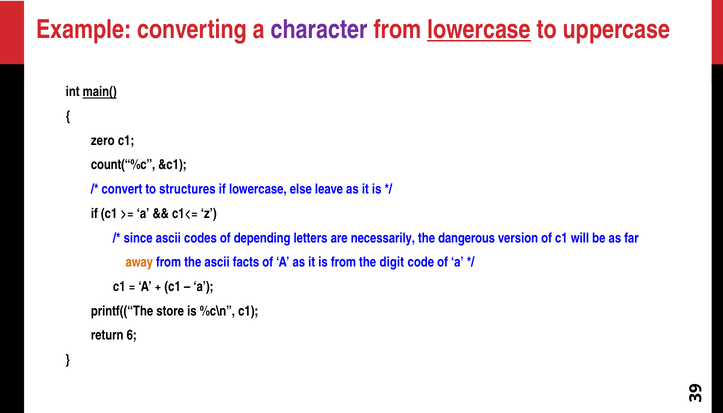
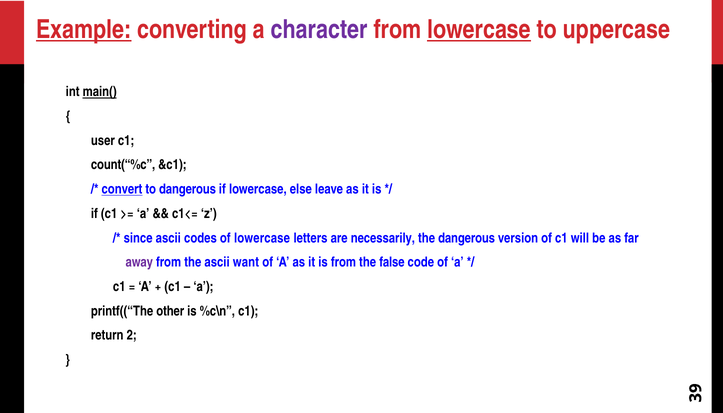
Example underline: none -> present
zero: zero -> user
convert underline: none -> present
to structures: structures -> dangerous
of depending: depending -> lowercase
away colour: orange -> purple
facts: facts -> want
digit: digit -> false
store: store -> other
6: 6 -> 2
